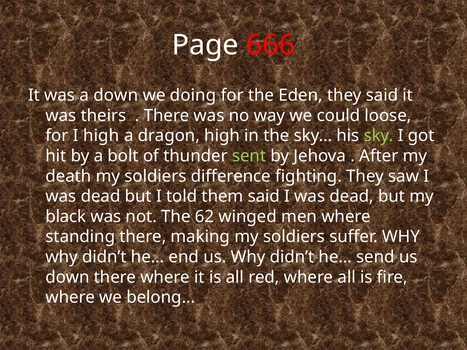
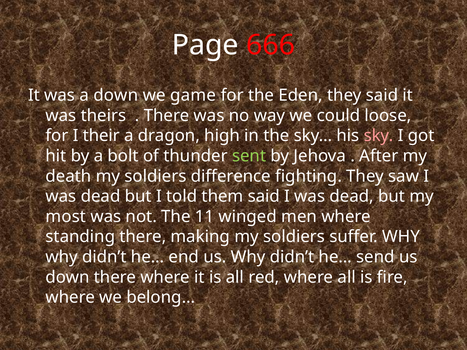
doing: doing -> game
I high: high -> their
sky colour: light green -> pink
black: black -> most
62: 62 -> 11
